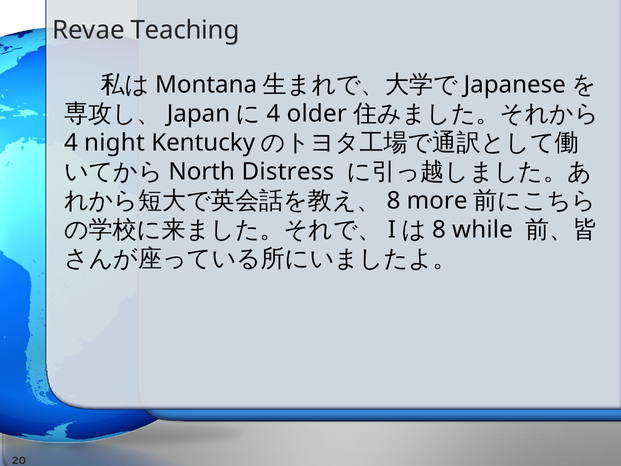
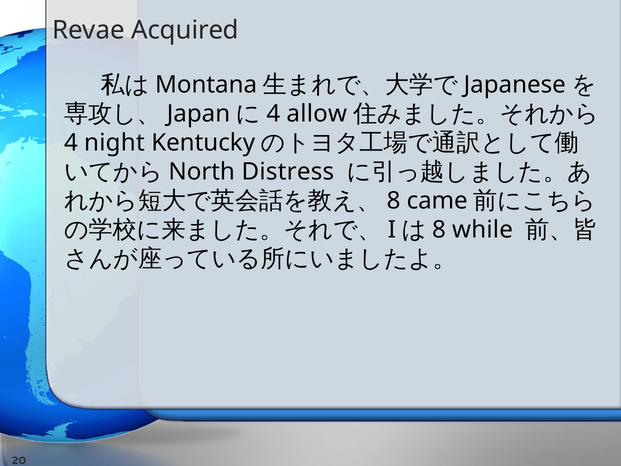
Teaching: Teaching -> Acquired
older: older -> allow
more: more -> came
